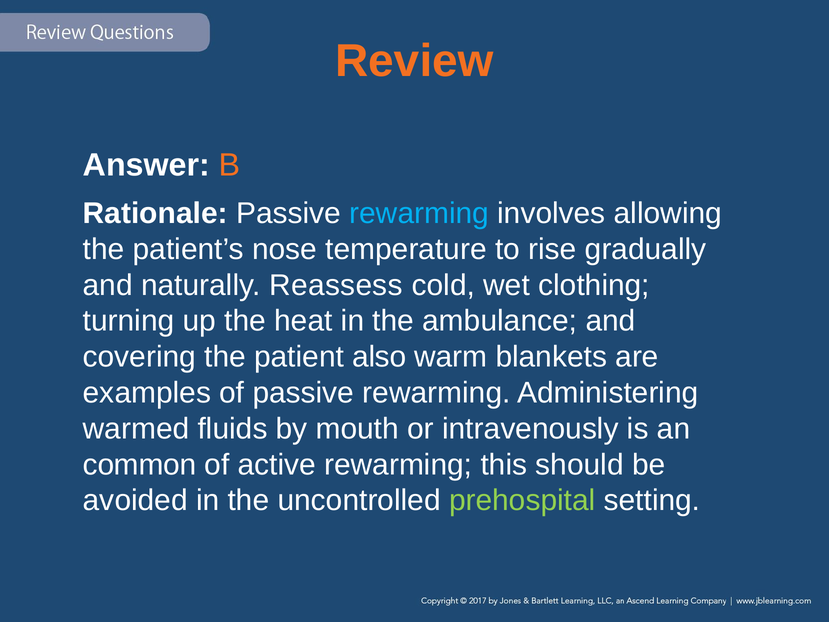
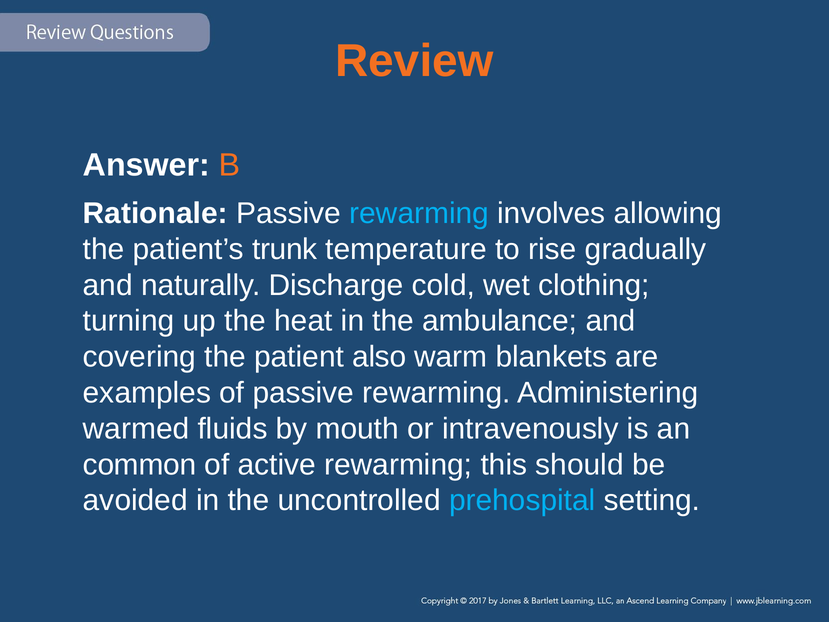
nose: nose -> trunk
Reassess: Reassess -> Discharge
prehospital colour: light green -> light blue
